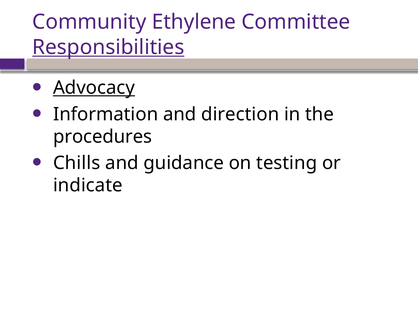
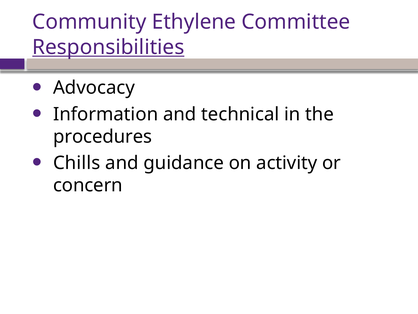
Advocacy underline: present -> none
direction: direction -> technical
testing: testing -> activity
indicate: indicate -> concern
